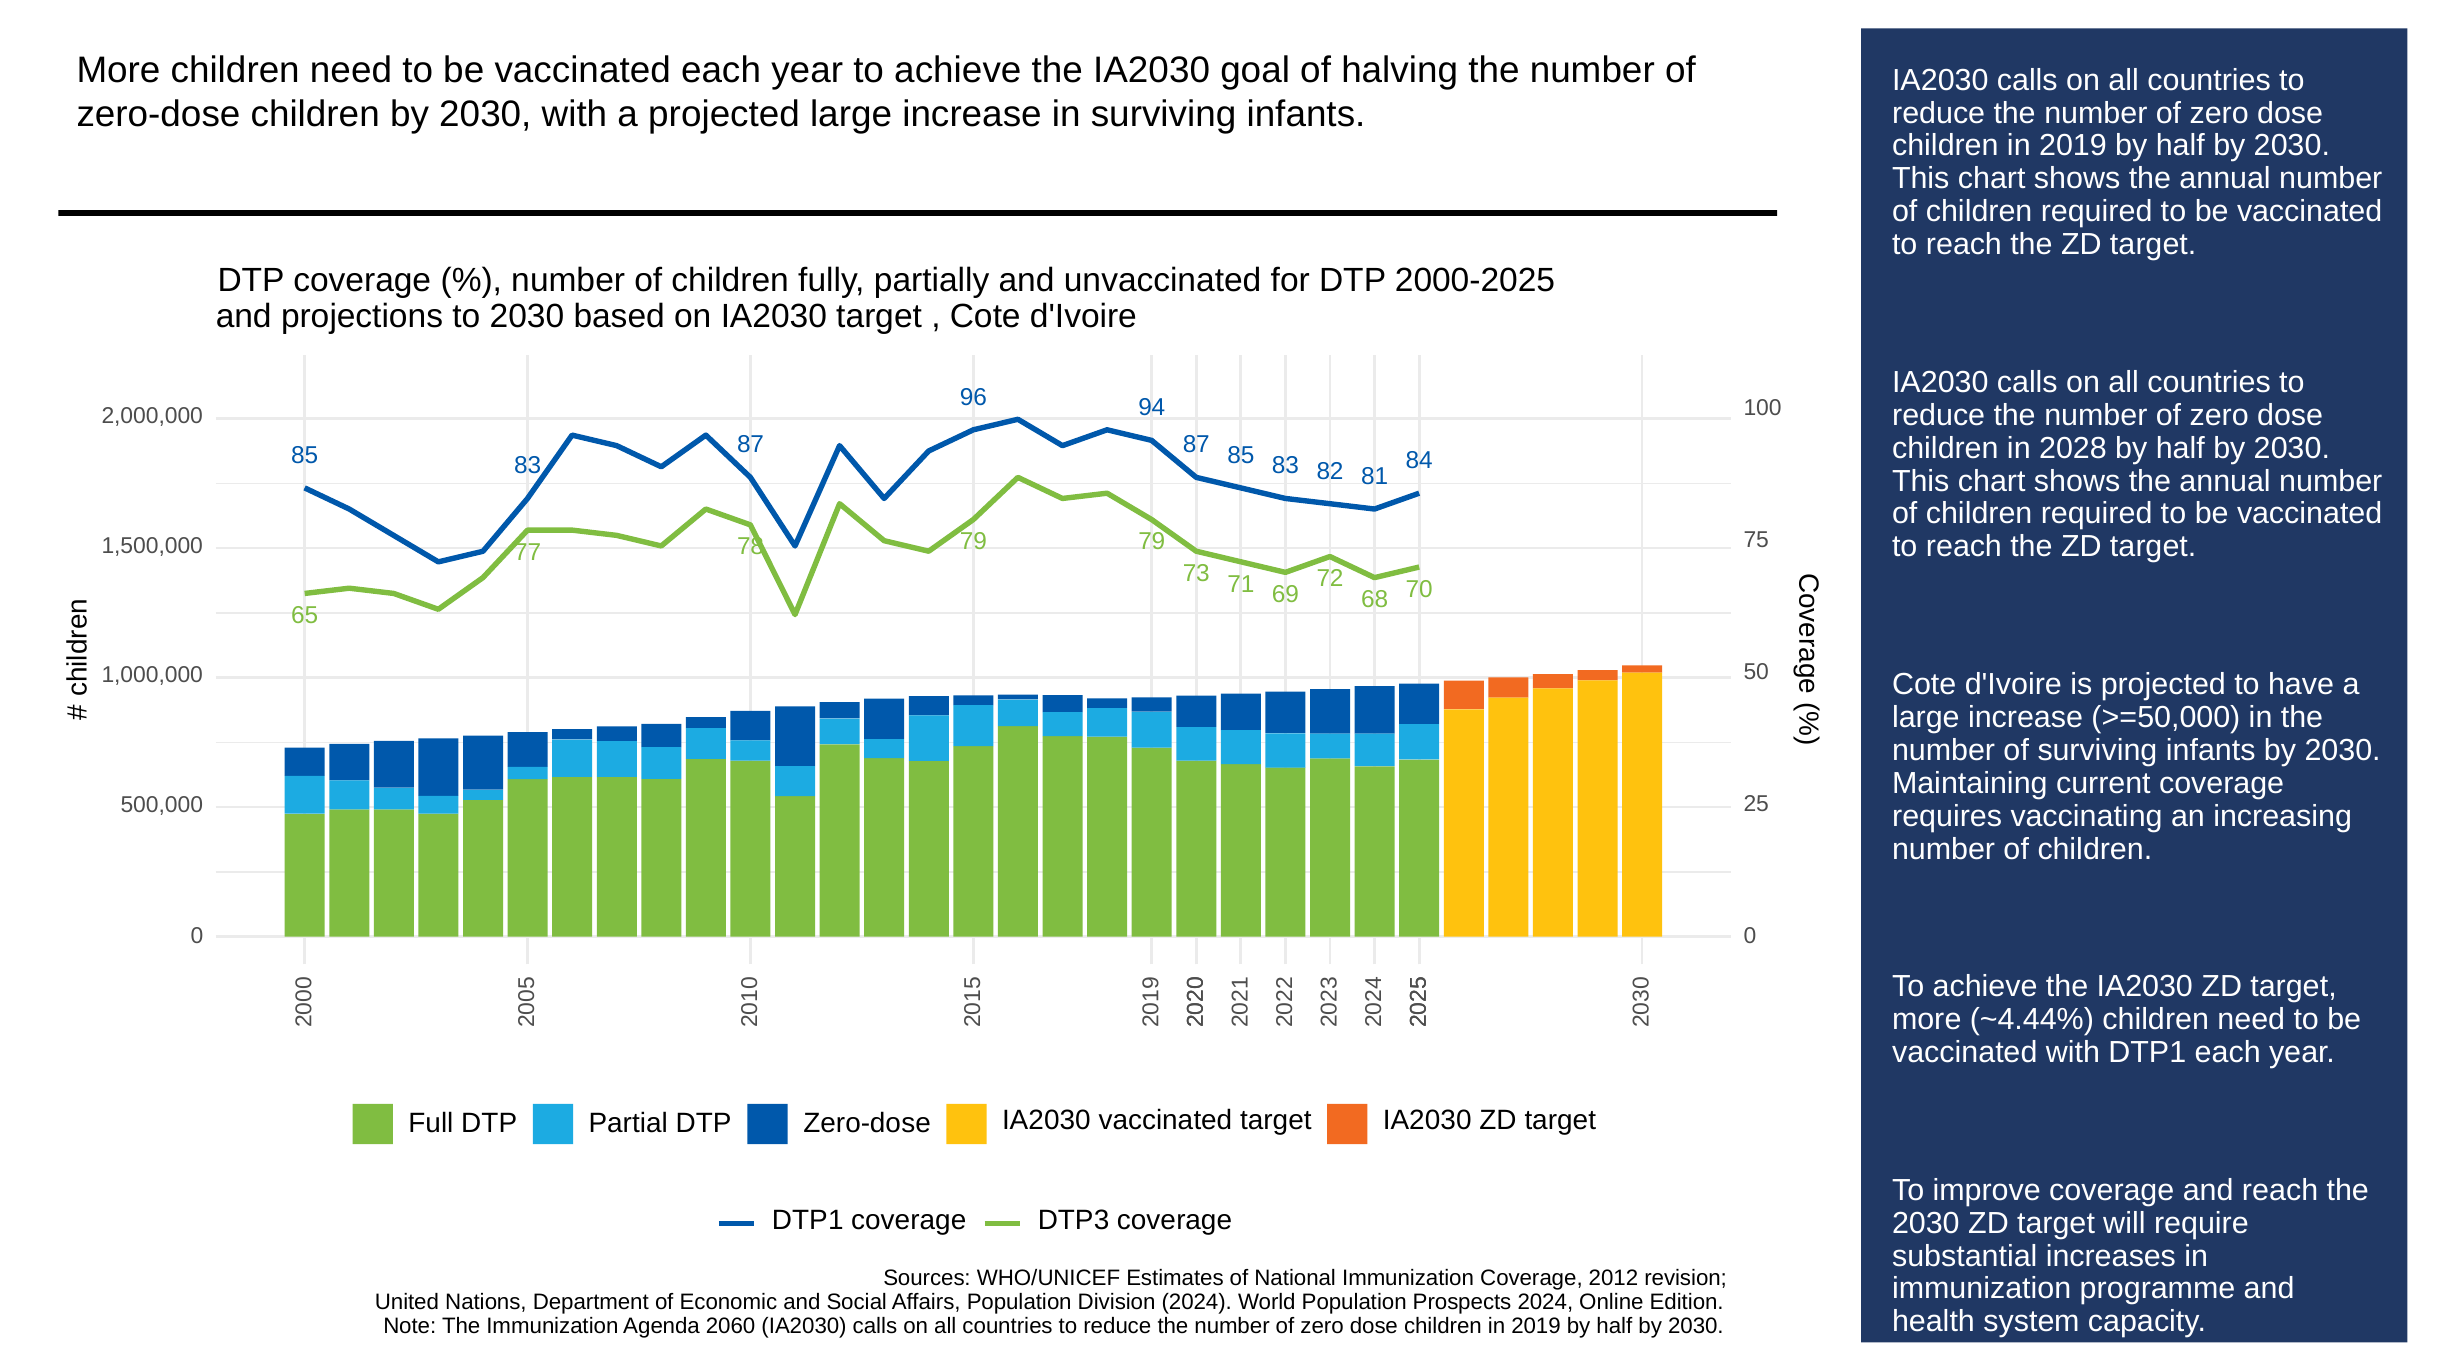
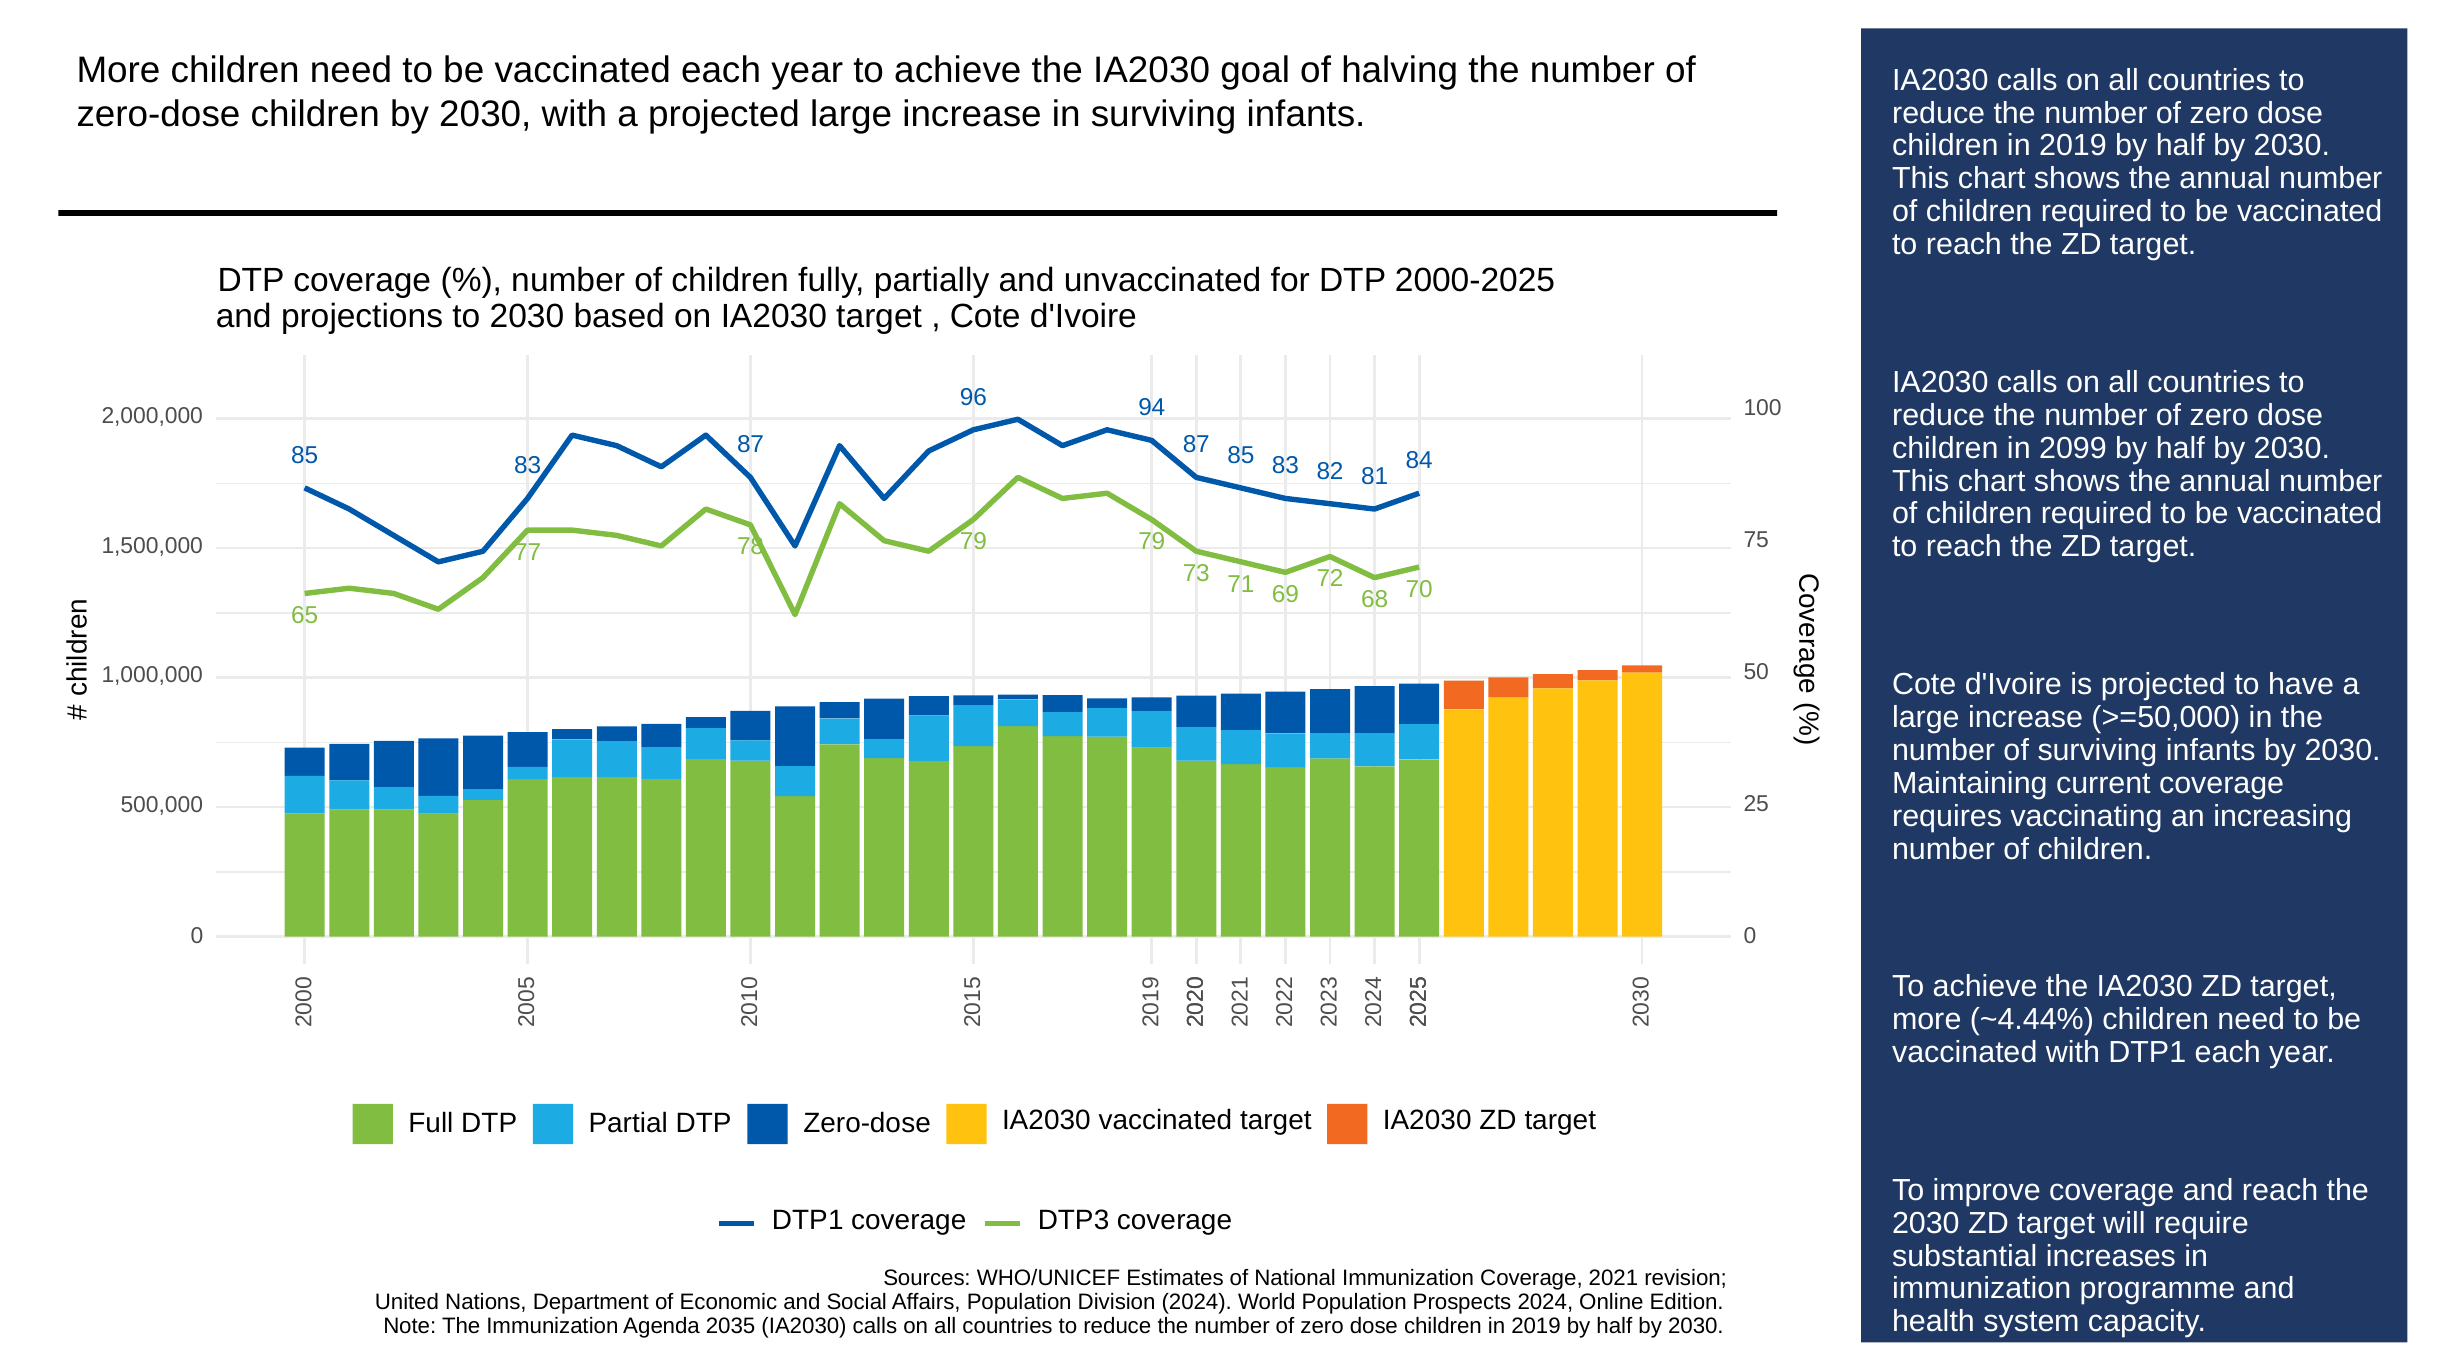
2028: 2028 -> 2099
2012: 2012 -> 2021
2060: 2060 -> 2035
